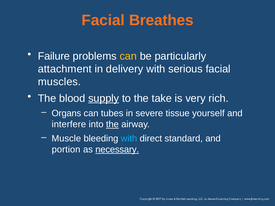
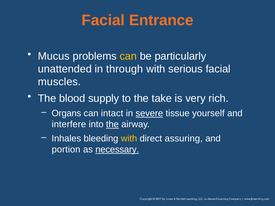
Breathes: Breathes -> Entrance
Failure: Failure -> Mucus
attachment: attachment -> unattended
delivery: delivery -> through
supply underline: present -> none
tubes: tubes -> intact
severe underline: none -> present
Muscle: Muscle -> Inhales
with at (129, 139) colour: light blue -> yellow
standard: standard -> assuring
